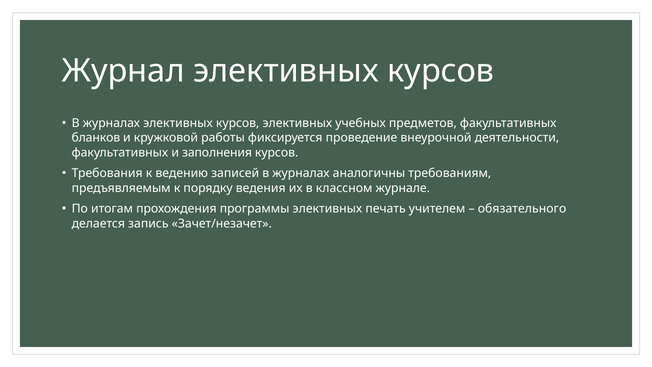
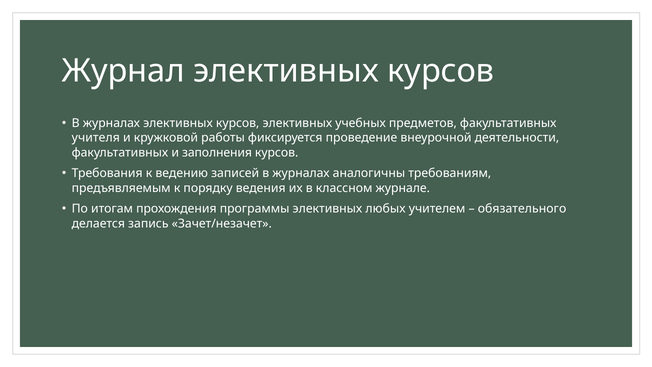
бланков: бланков -> учителя
печать: печать -> любых
